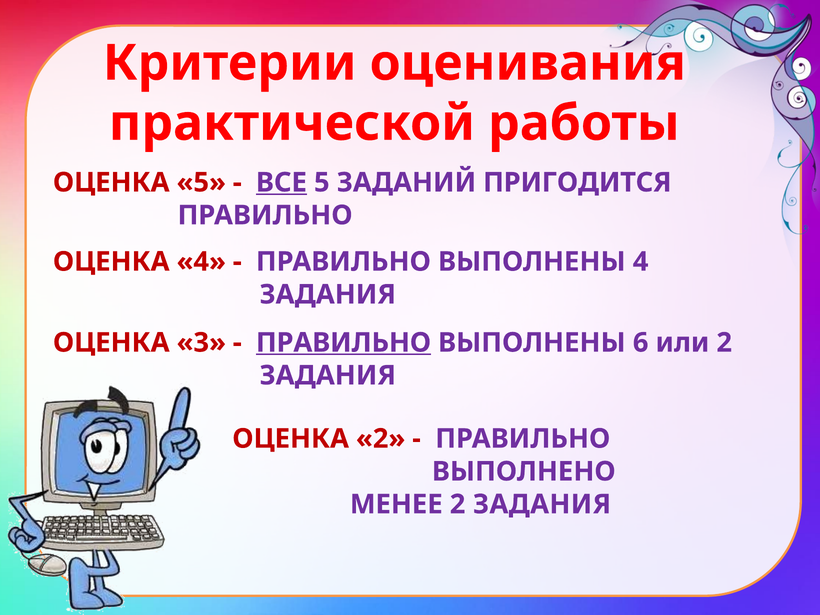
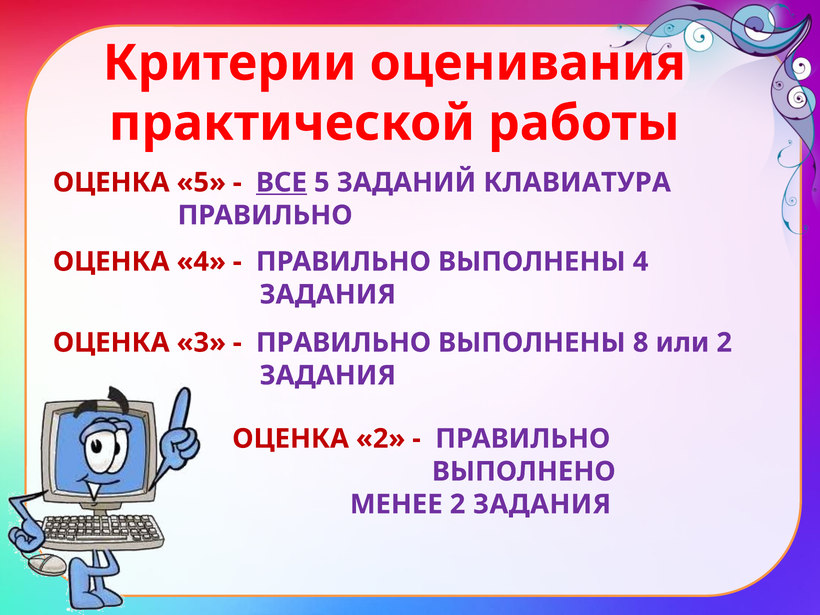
ПРИГОДИТСЯ: ПРИГОДИТСЯ -> КЛАВИАТУРА
ПРАВИЛЬНО at (343, 343) underline: present -> none
6: 6 -> 8
